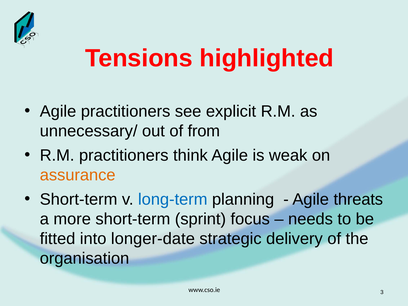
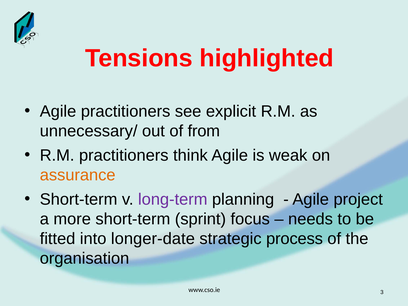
long-term colour: blue -> purple
threats: threats -> project
delivery: delivery -> process
